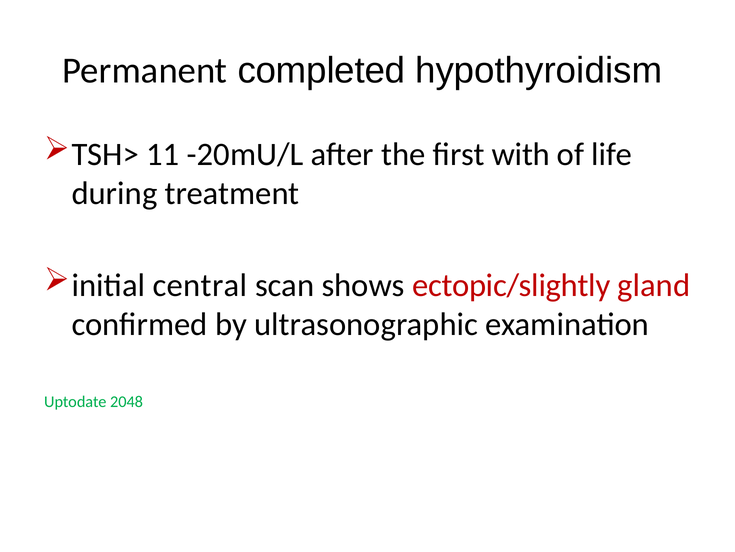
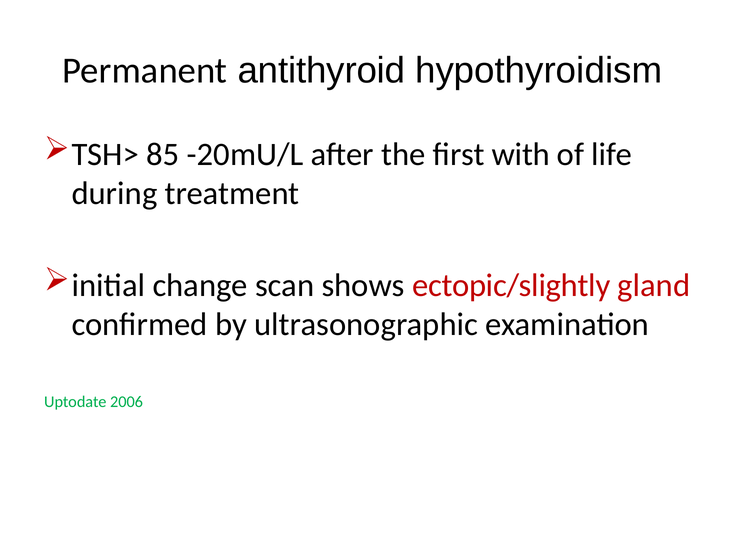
completed: completed -> antithyroid
11: 11 -> 85
central: central -> change
2048: 2048 -> 2006
